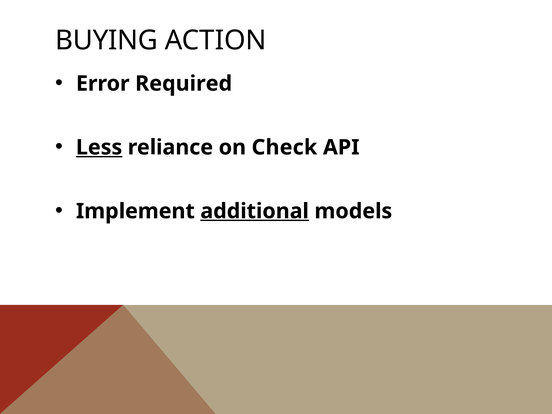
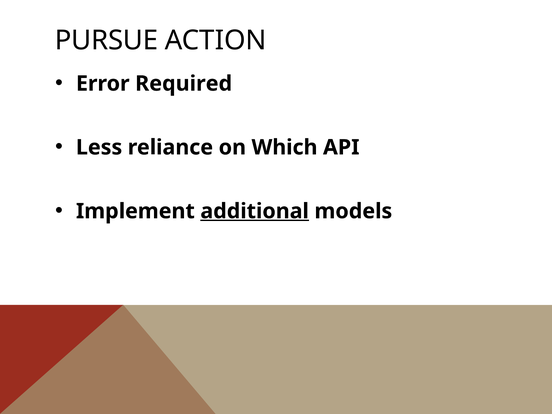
BUYING: BUYING -> PURSUE
Less underline: present -> none
Check: Check -> Which
